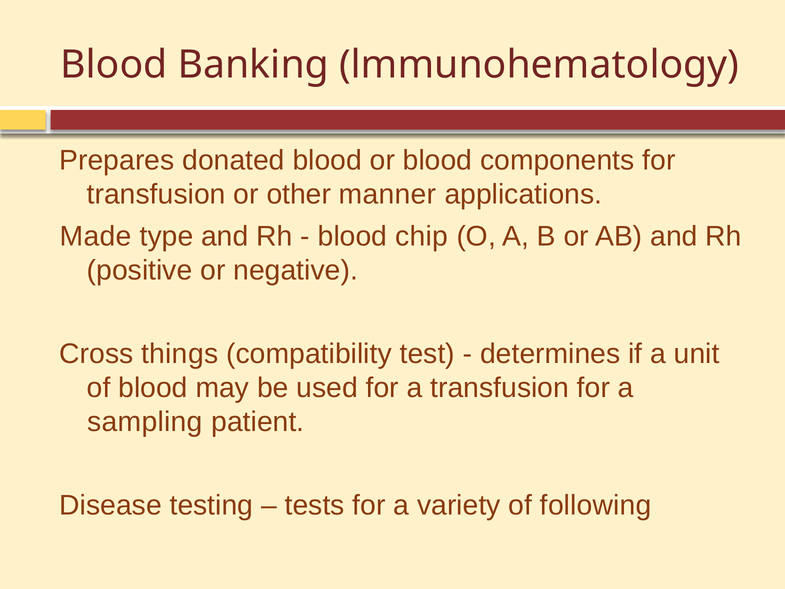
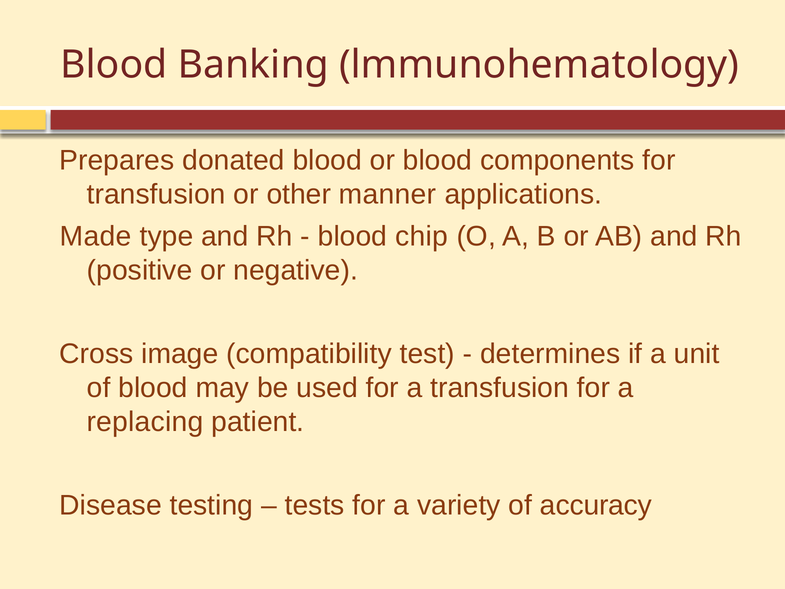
things: things -> image
sampling: sampling -> replacing
following: following -> accuracy
